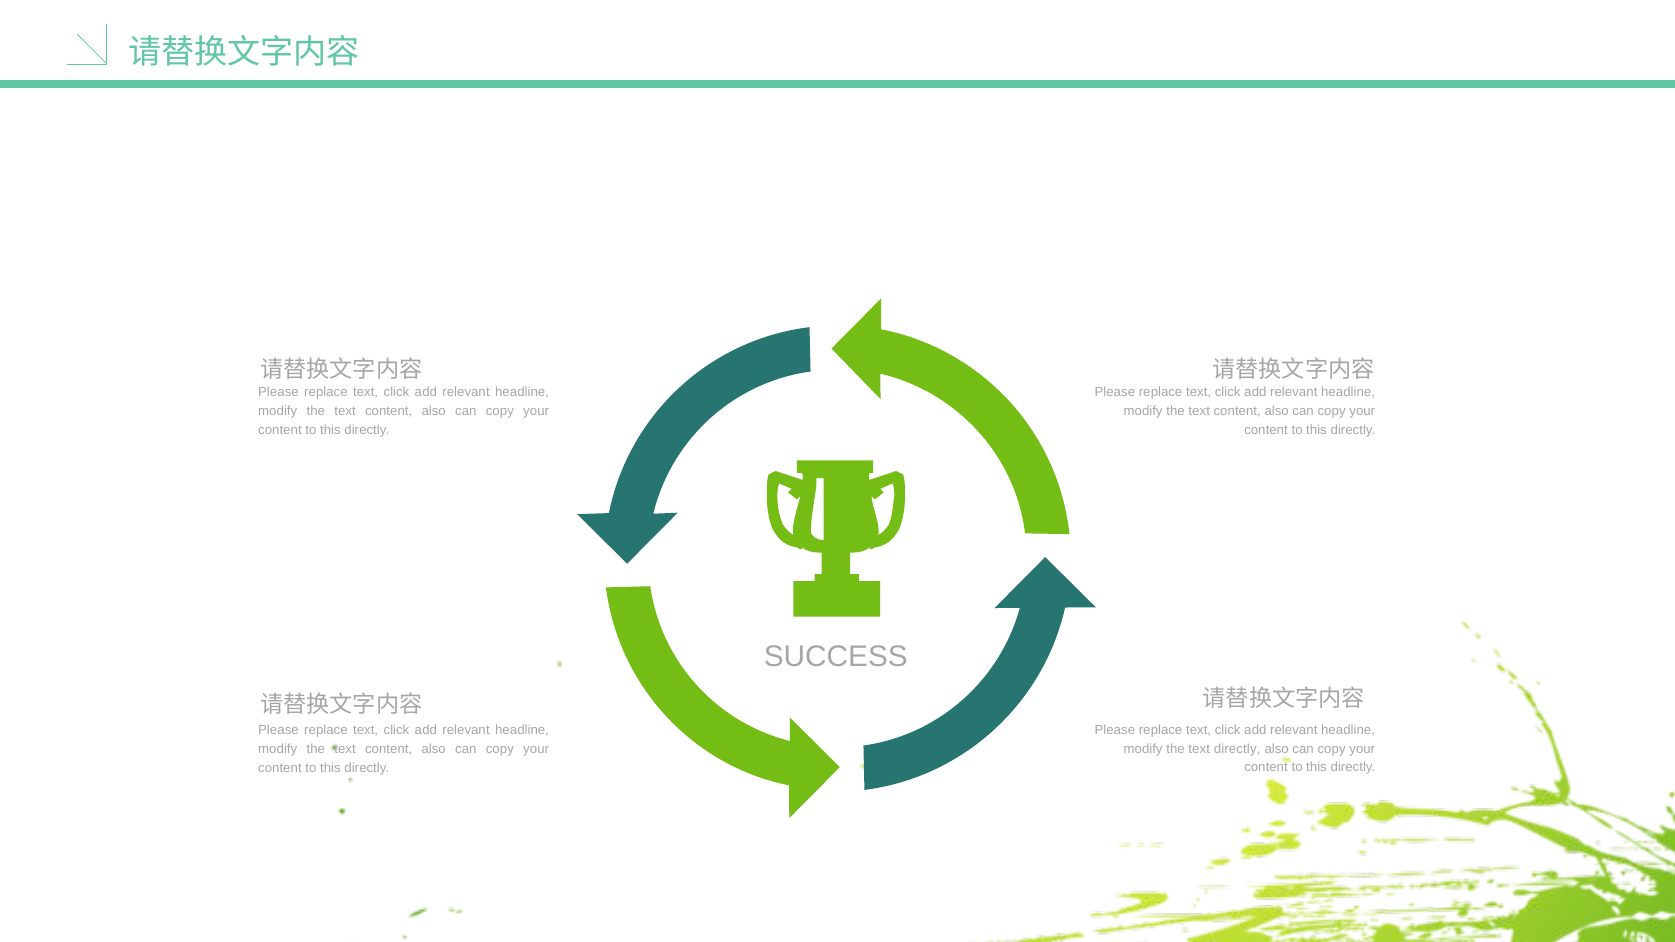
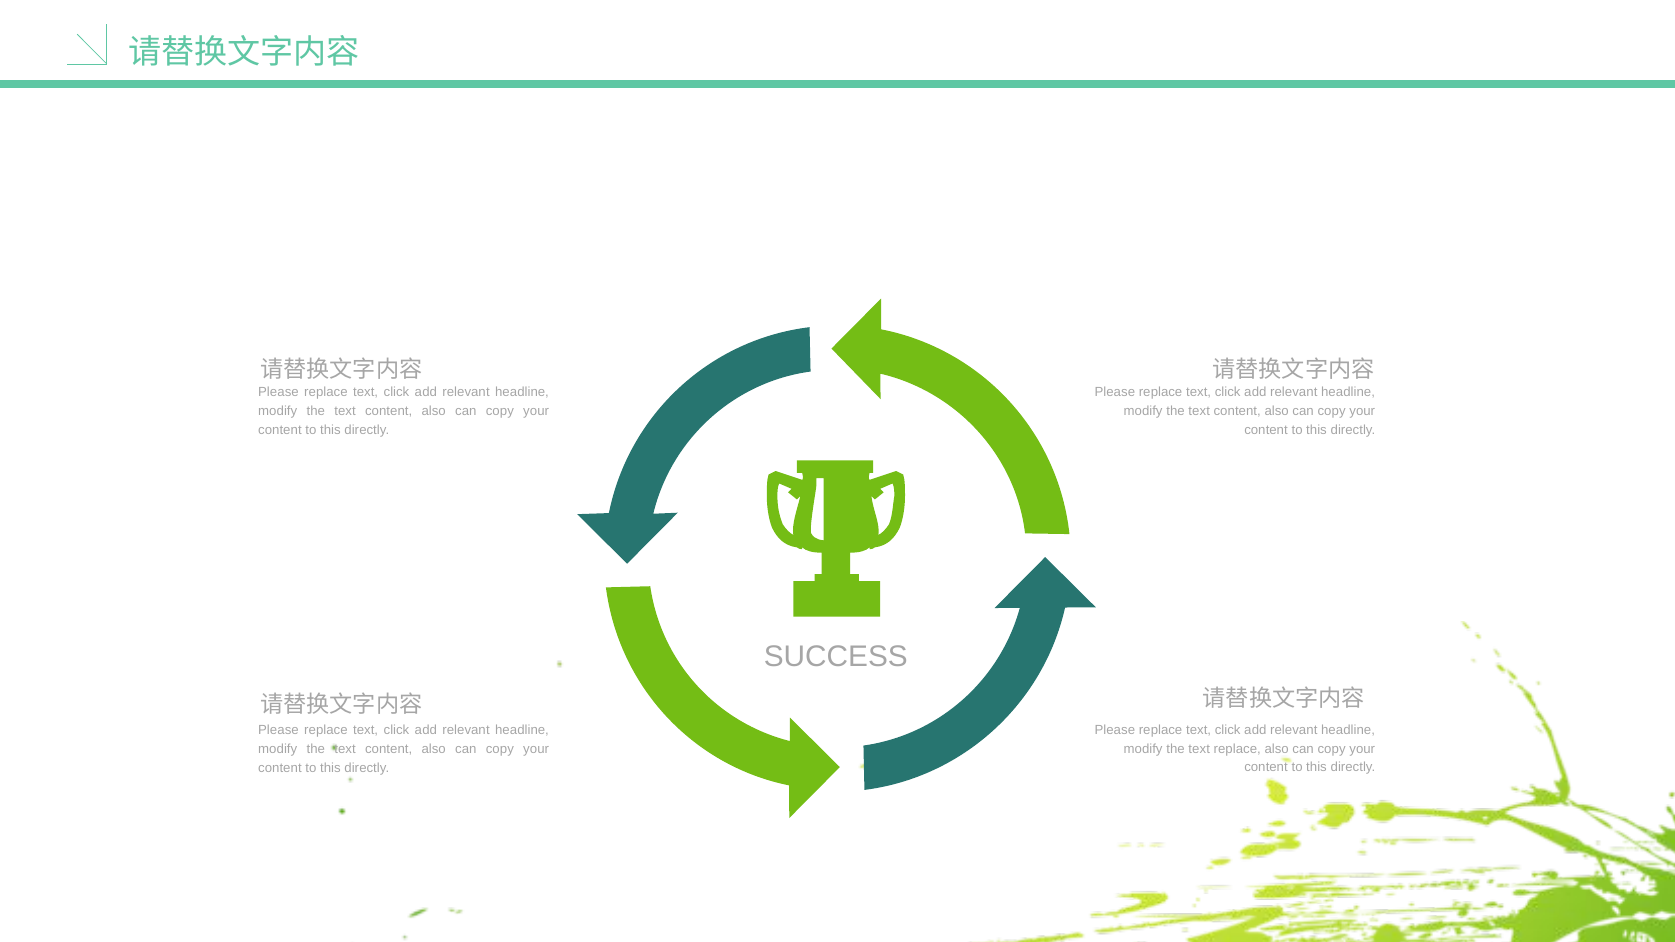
text directly: directly -> replace
